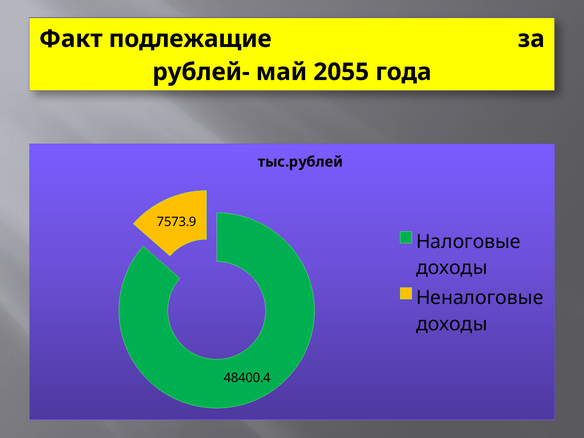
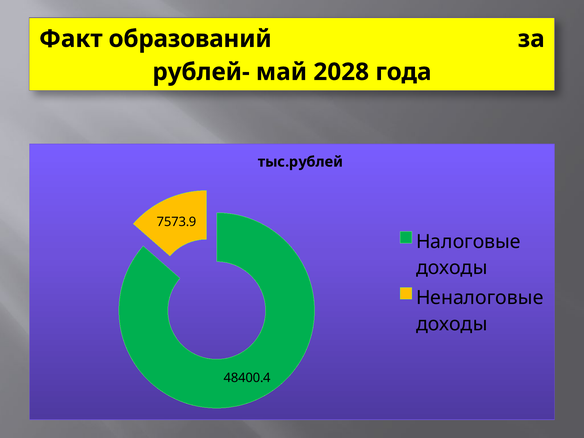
подлежащие: подлежащие -> образований
2055: 2055 -> 2028
